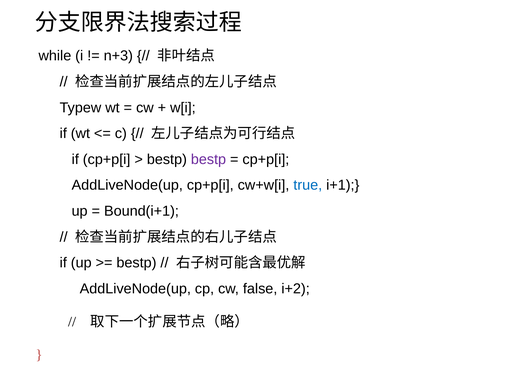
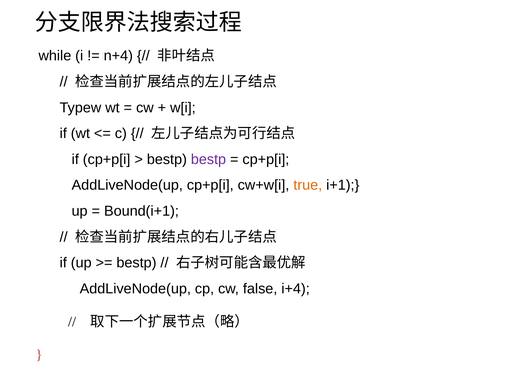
n+3: n+3 -> n+4
true colour: blue -> orange
i+2: i+2 -> i+4
